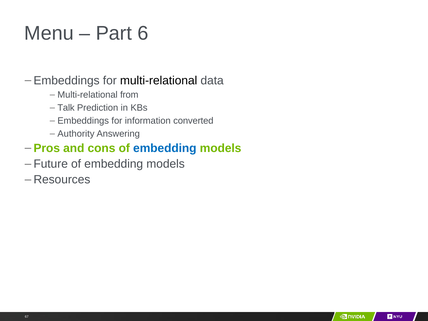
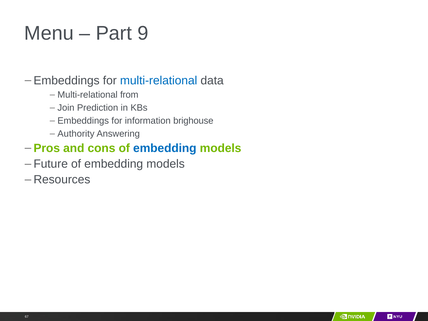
6: 6 -> 9
multi-relational at (159, 80) colour: black -> blue
Talk: Talk -> Join
converted: converted -> brighouse
